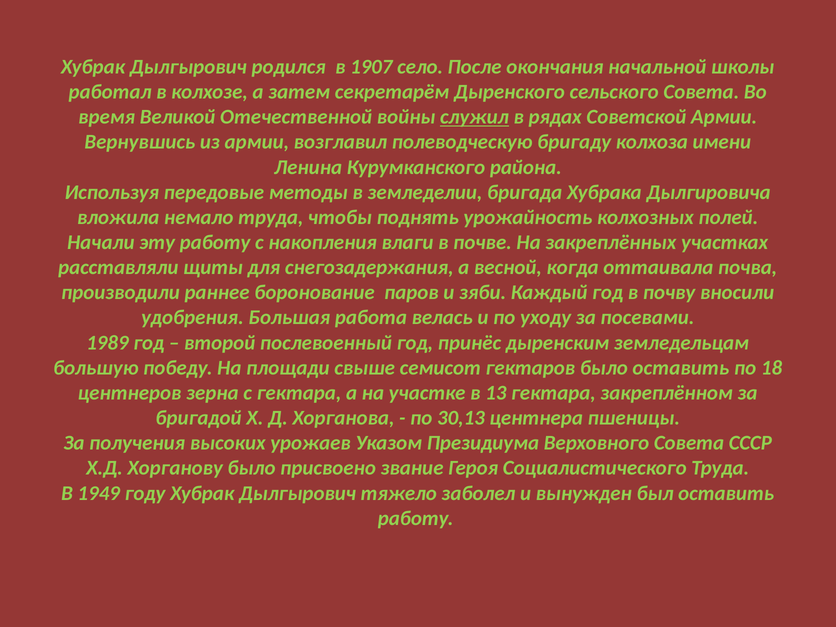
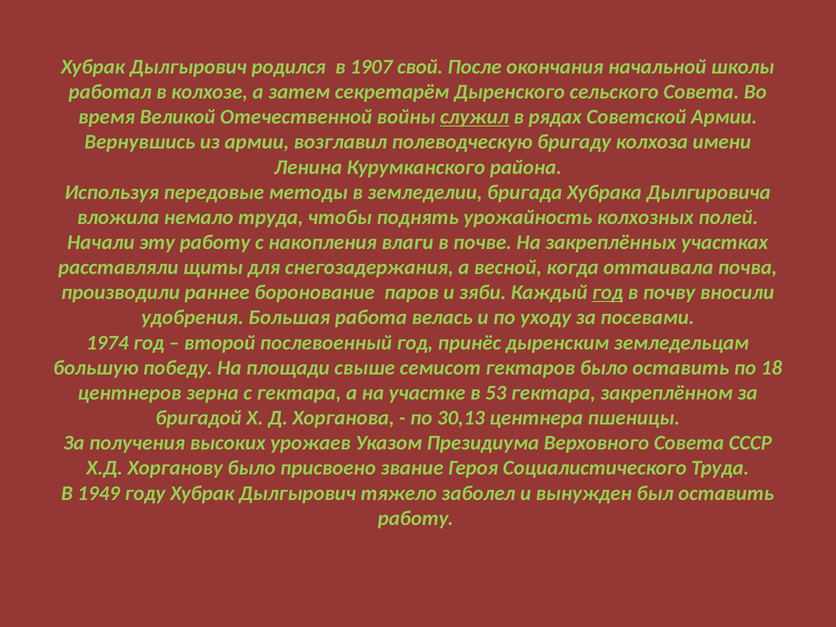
село: село -> свой
год at (608, 293) underline: none -> present
1989: 1989 -> 1974
13: 13 -> 53
